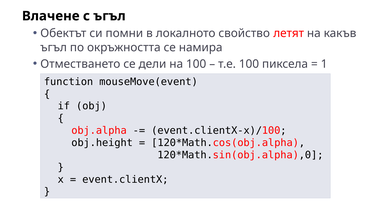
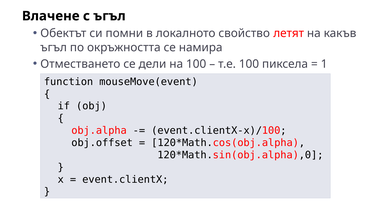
obj.height: obj.height -> obj.offset
